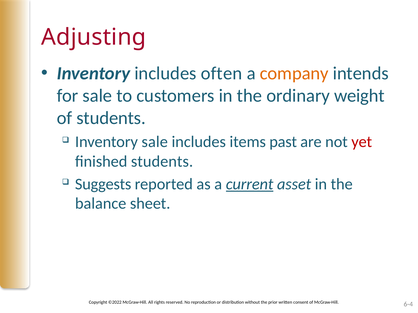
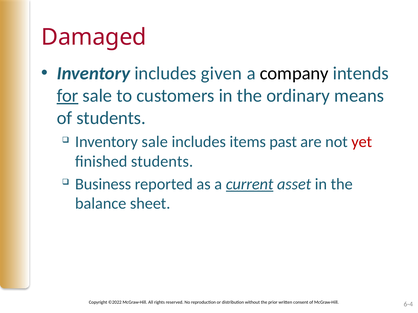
Adjusting: Adjusting -> Damaged
often: often -> given
company colour: orange -> black
for underline: none -> present
weight: weight -> means
Suggests: Suggests -> Business
